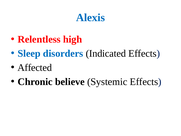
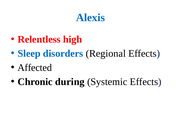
Indicated: Indicated -> Regional
believe: believe -> during
